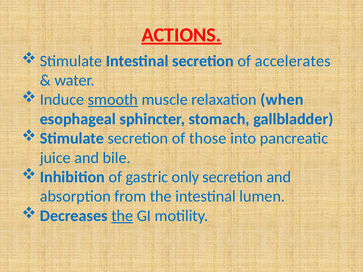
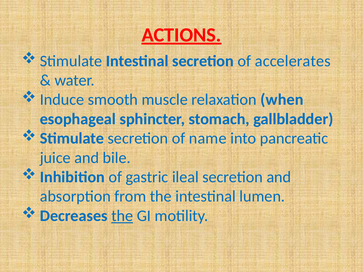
smooth underline: present -> none
those: those -> name
only: only -> ileal
